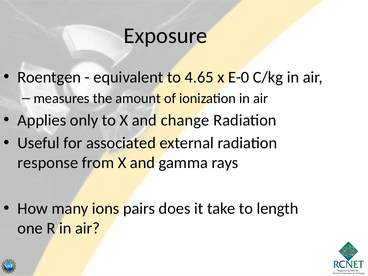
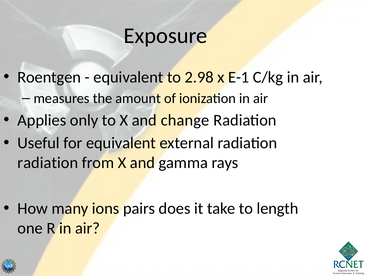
4.65: 4.65 -> 2.98
E-0: E-0 -> E-1
for associated: associated -> equivalent
response at (48, 163): response -> radiation
